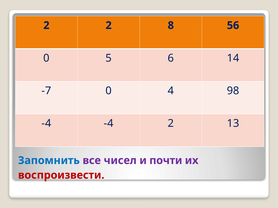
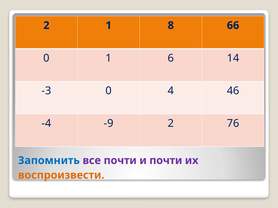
2 2: 2 -> 1
56: 56 -> 66
0 5: 5 -> 1
-7: -7 -> -3
98: 98 -> 46
-4 -4: -4 -> -9
13: 13 -> 76
все чисел: чисел -> почти
воспроизвести colour: red -> orange
